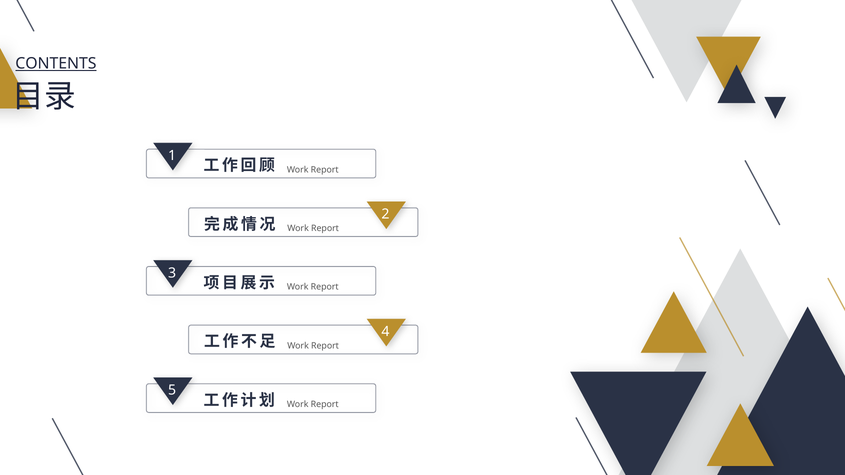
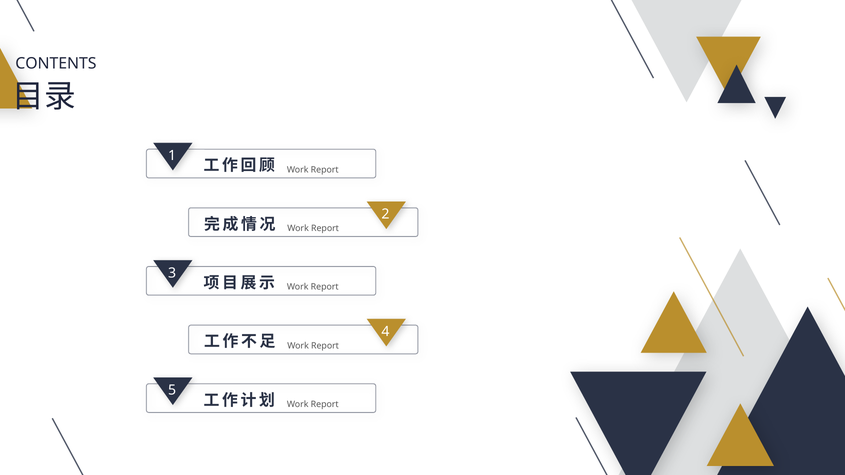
CONTENTS underline: present -> none
